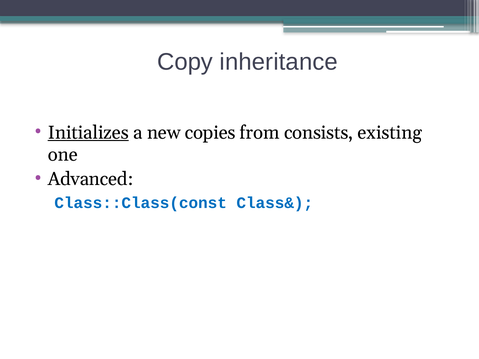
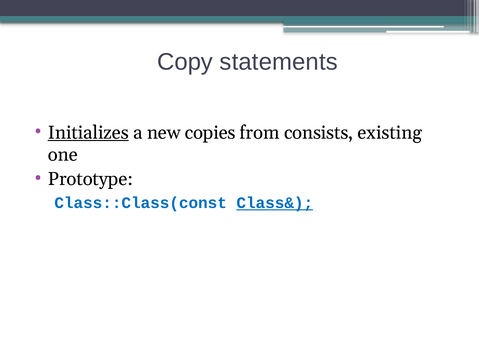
inheritance: inheritance -> statements
Advanced: Advanced -> Prototype
Class& underline: none -> present
